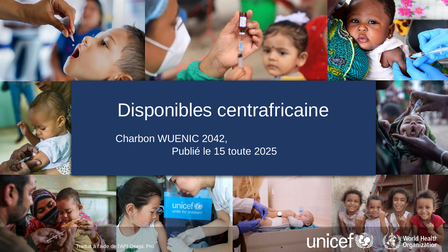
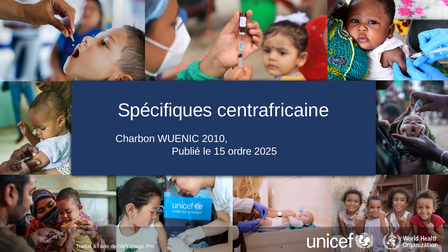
Disponibles: Disponibles -> Spécifiques
2042: 2042 -> 2010
toute: toute -> ordre
